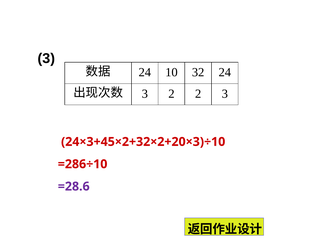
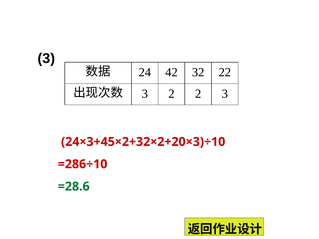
10: 10 -> 42
32 24: 24 -> 22
=28.6 colour: purple -> green
